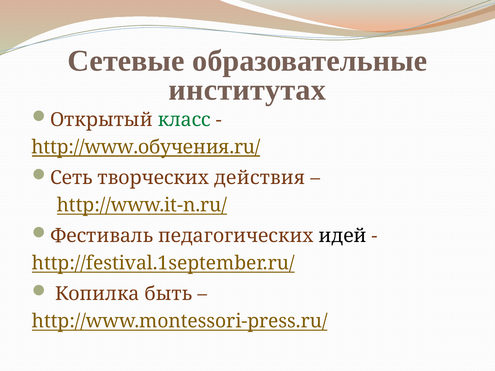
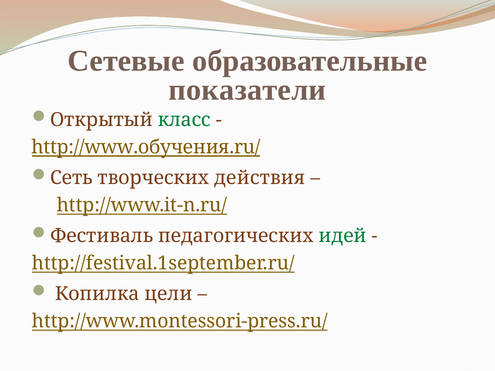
институтах: институтах -> показатели
идей colour: black -> green
быть: быть -> цели
